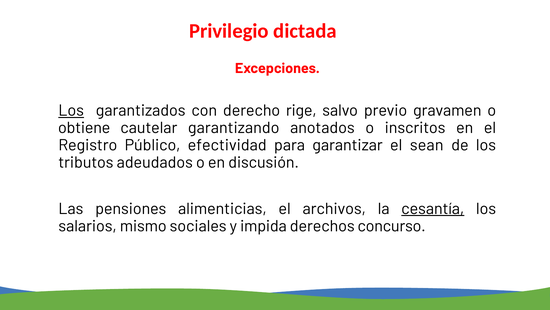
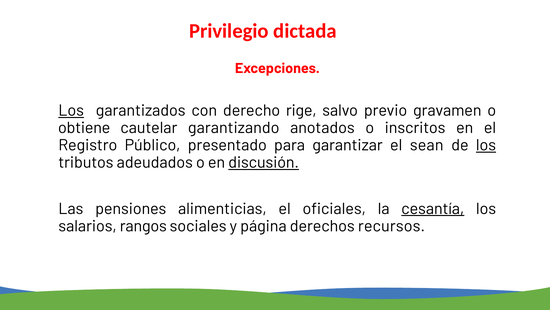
efectividad: efectividad -> presentado
los at (486, 145) underline: none -> present
discusión underline: none -> present
archivos: archivos -> oficiales
mismo: mismo -> rangos
impida: impida -> página
concurso: concurso -> recursos
